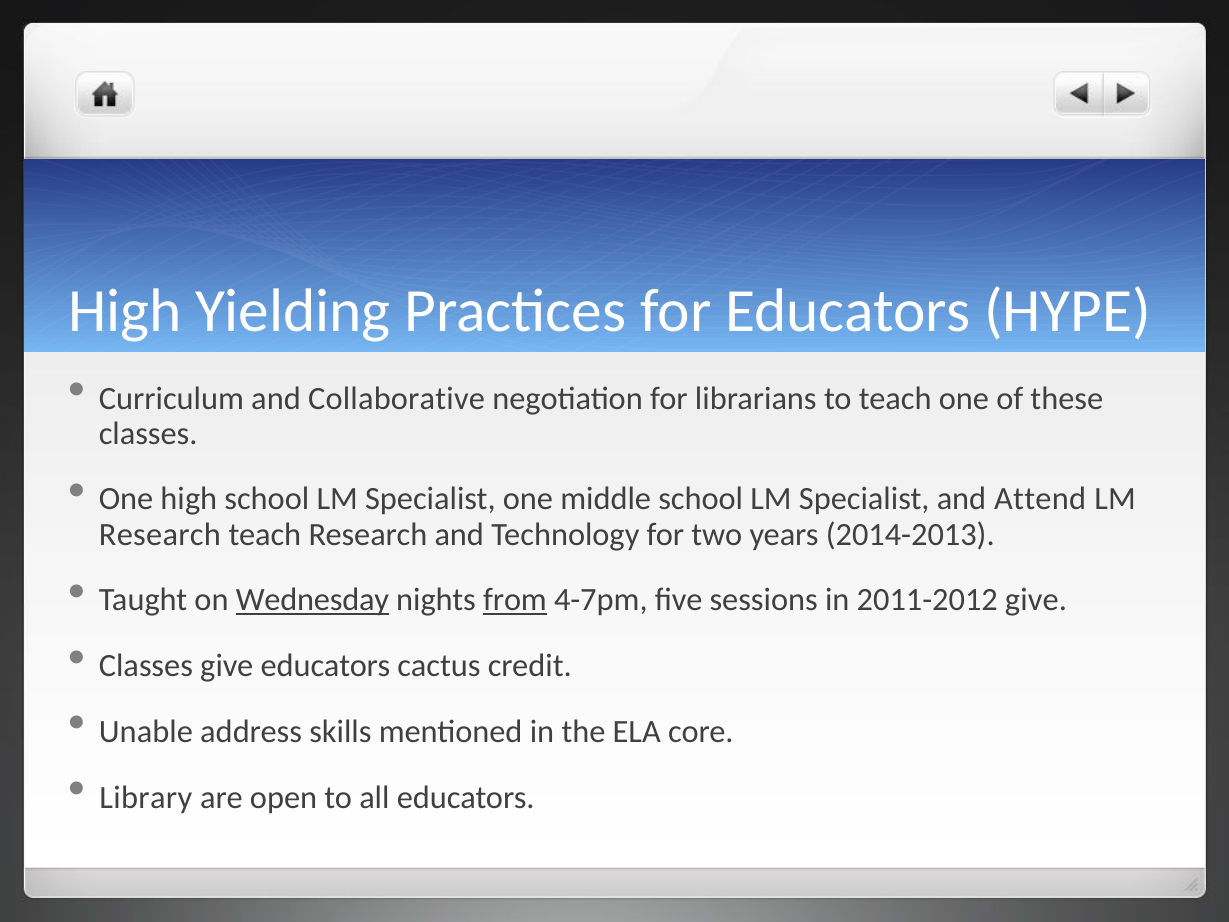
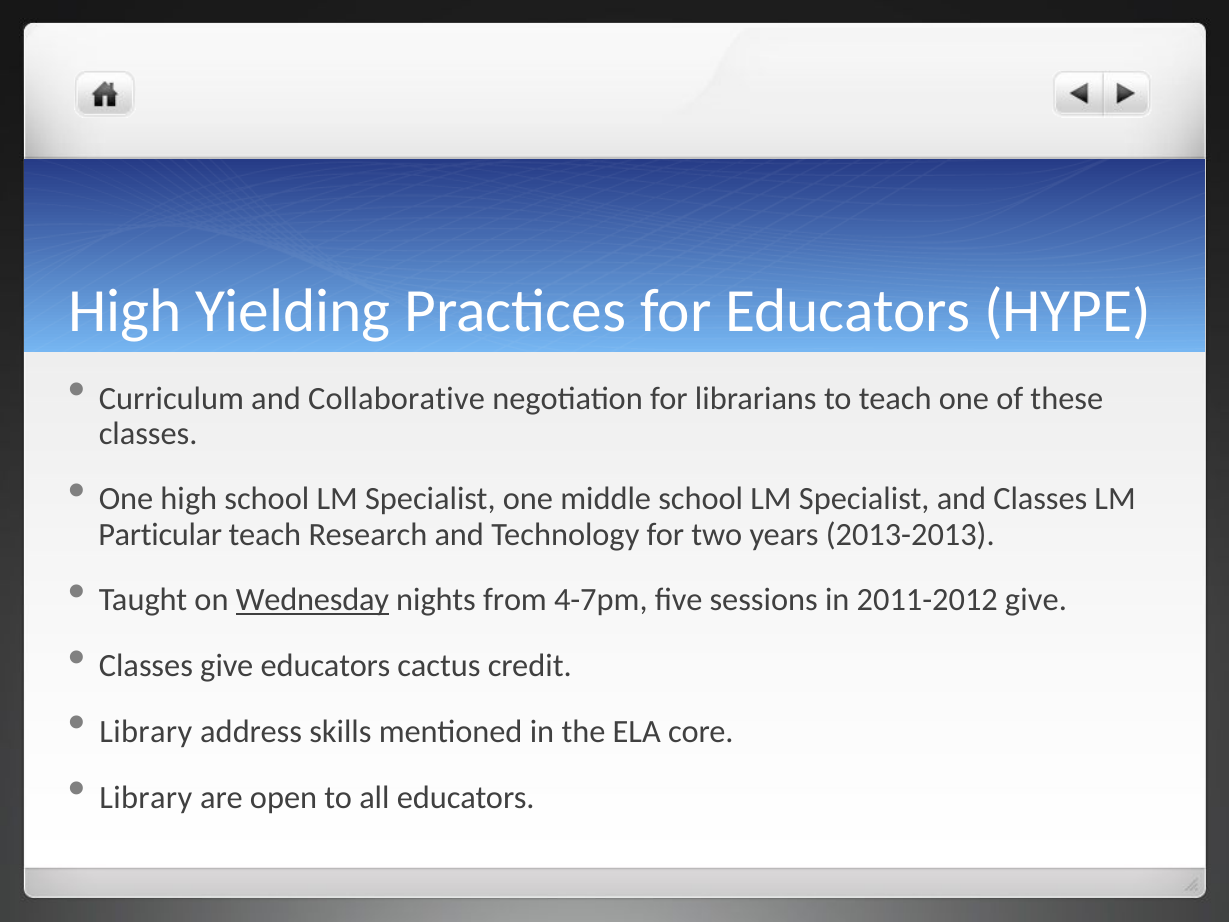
and Attend: Attend -> Classes
Research at (160, 534): Research -> Particular
2014-2013: 2014-2013 -> 2013-2013
from underline: present -> none
Unable at (146, 731): Unable -> Library
